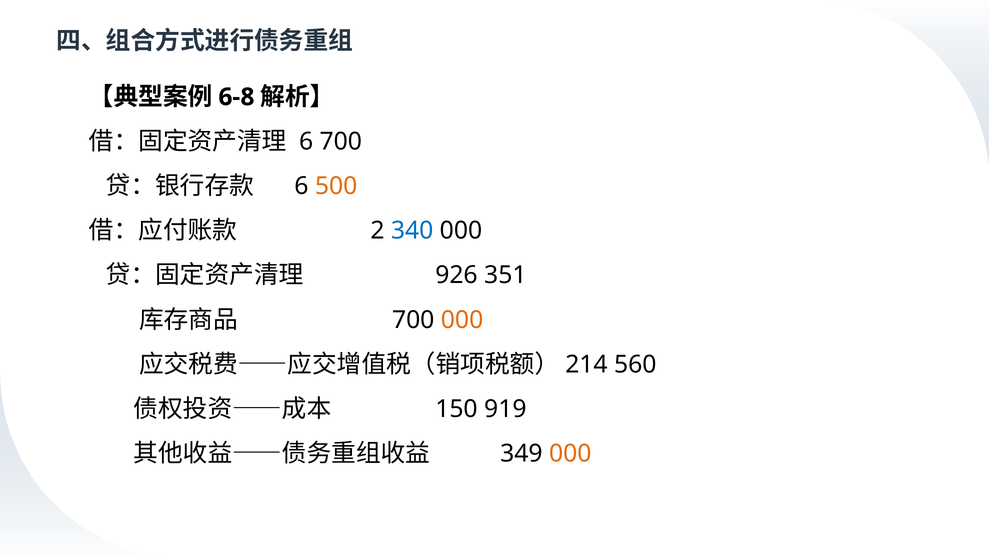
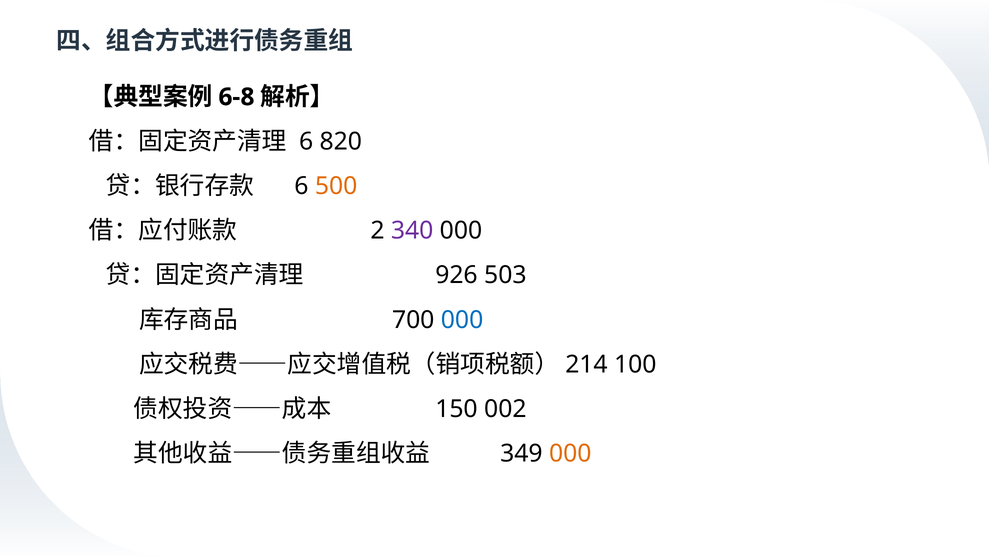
6 700: 700 -> 820
340 colour: blue -> purple
351: 351 -> 503
000 at (462, 319) colour: orange -> blue
560: 560 -> 100
919: 919 -> 002
